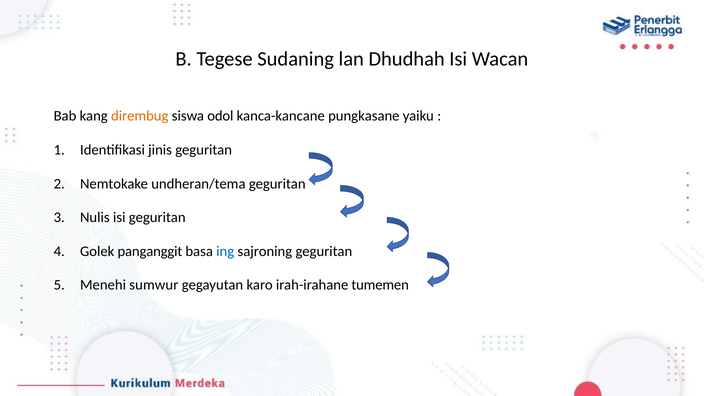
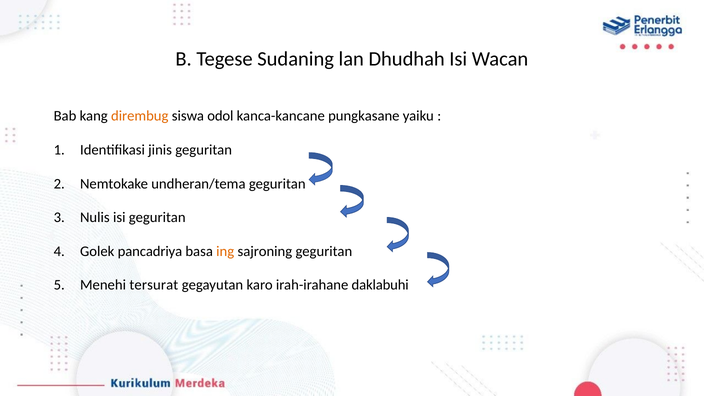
panganggit: panganggit -> pancadriya
ing colour: blue -> orange
sumwur: sumwur -> tersurat
tumemen: tumemen -> daklabuhi
